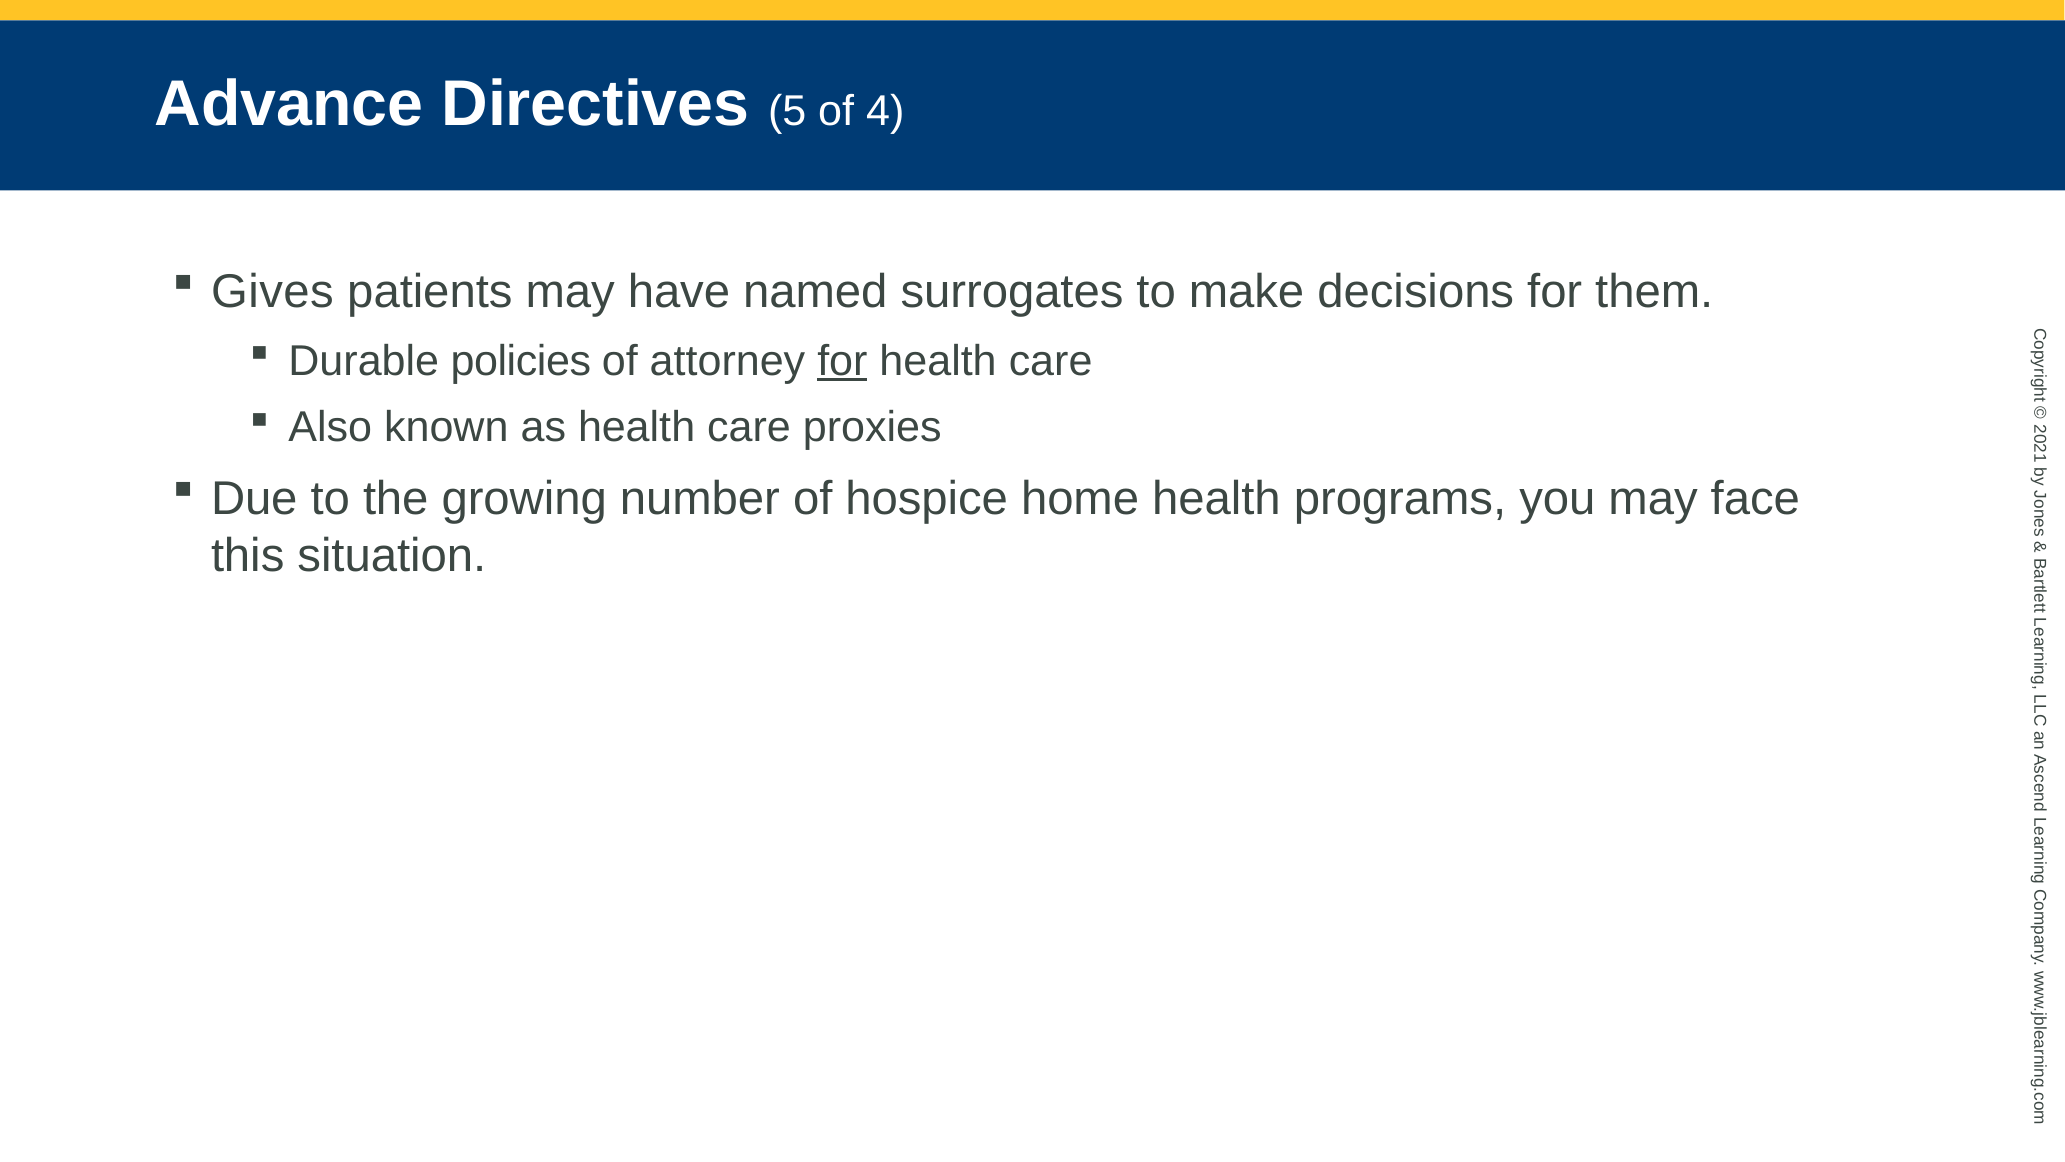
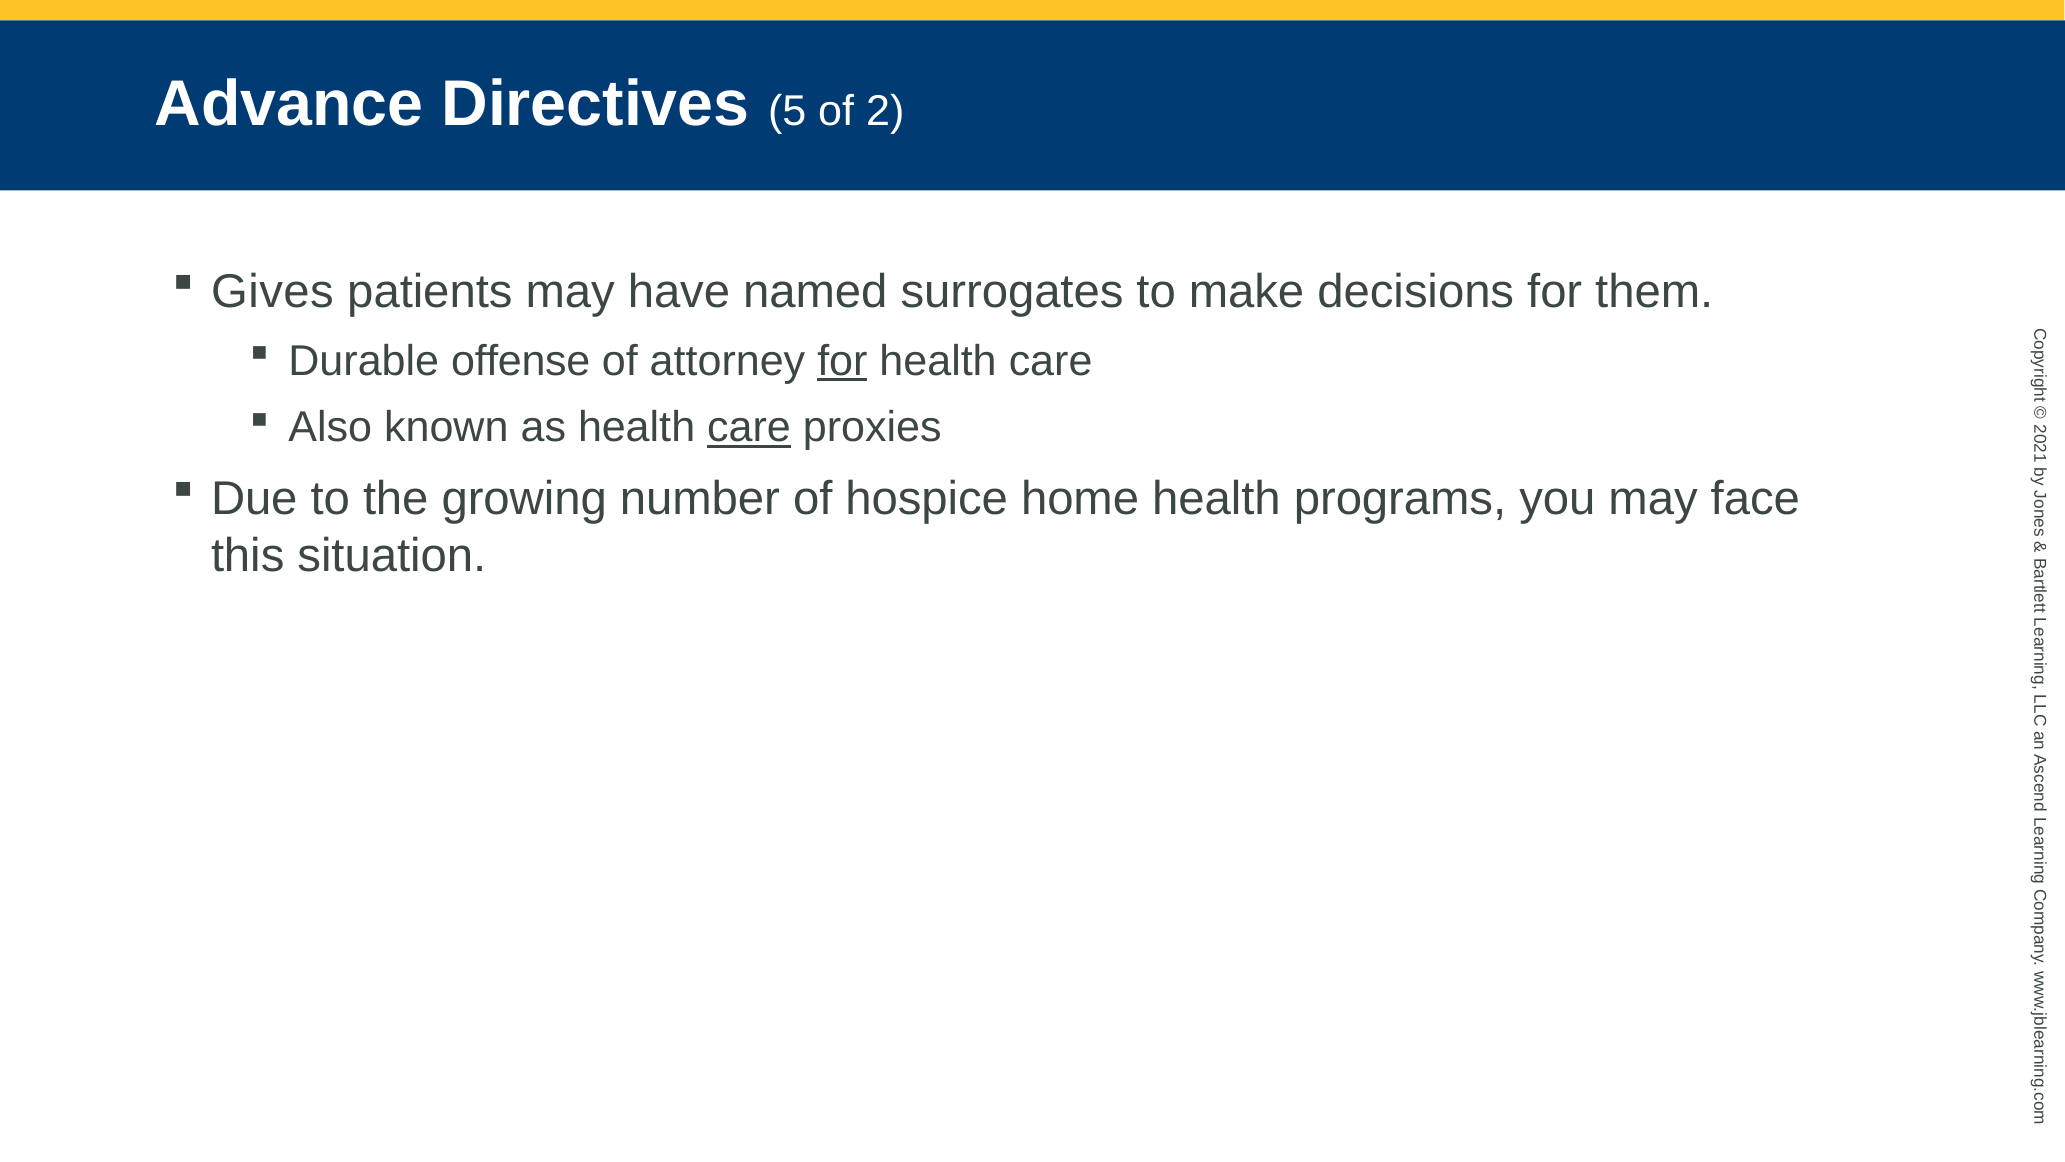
of 4: 4 -> 2
policies: policies -> offense
care at (749, 428) underline: none -> present
